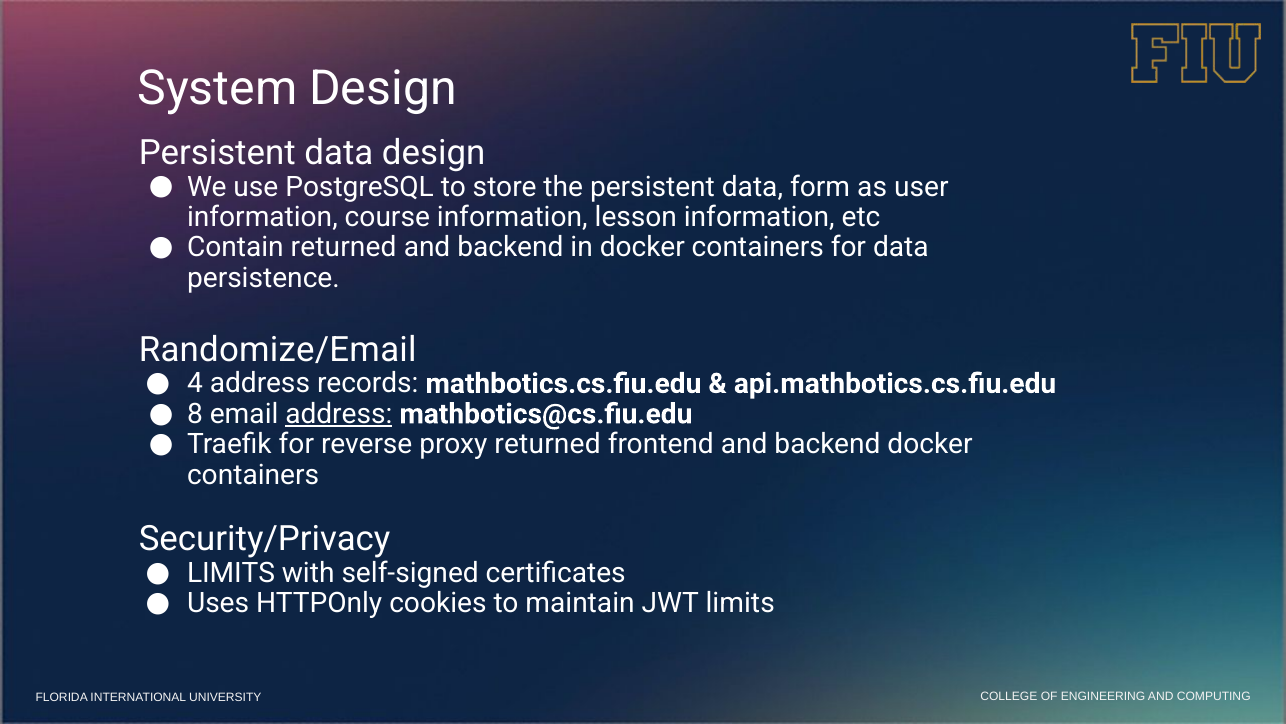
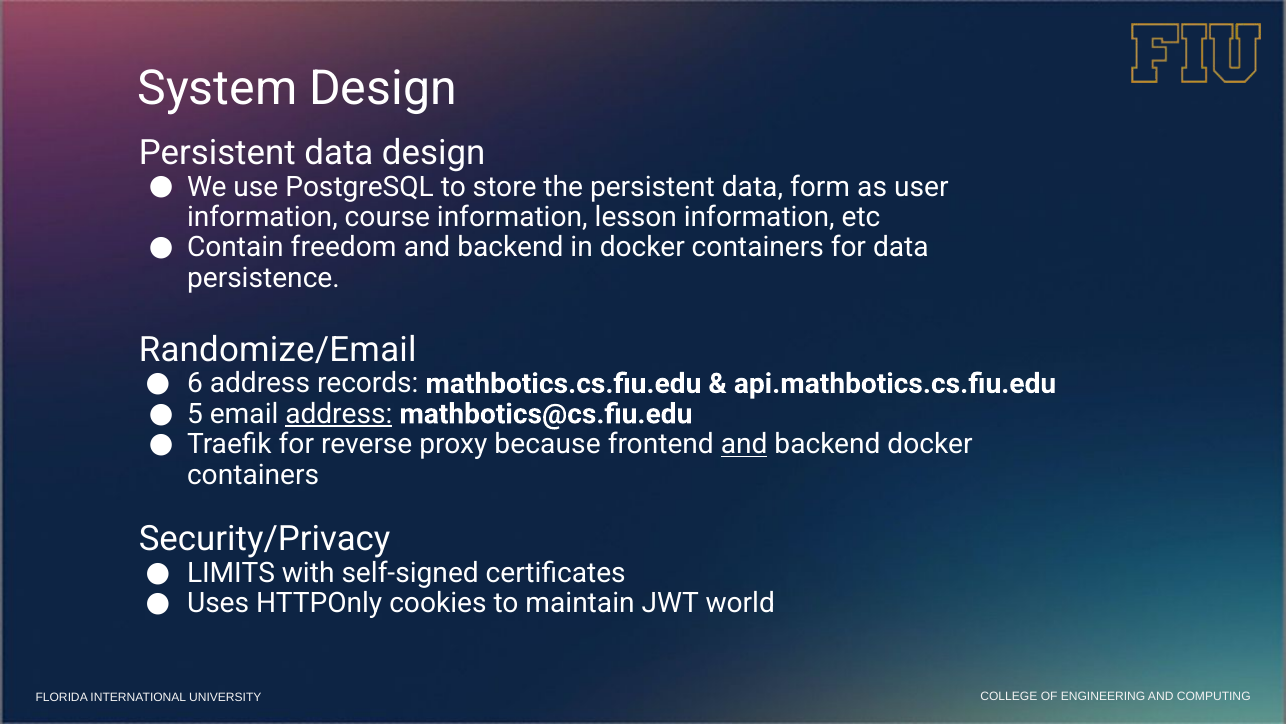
Contain returned: returned -> freedom
4: 4 -> 6
8: 8 -> 5
proxy returned: returned -> because
and at (744, 444) underline: none -> present
JWT limits: limits -> world
